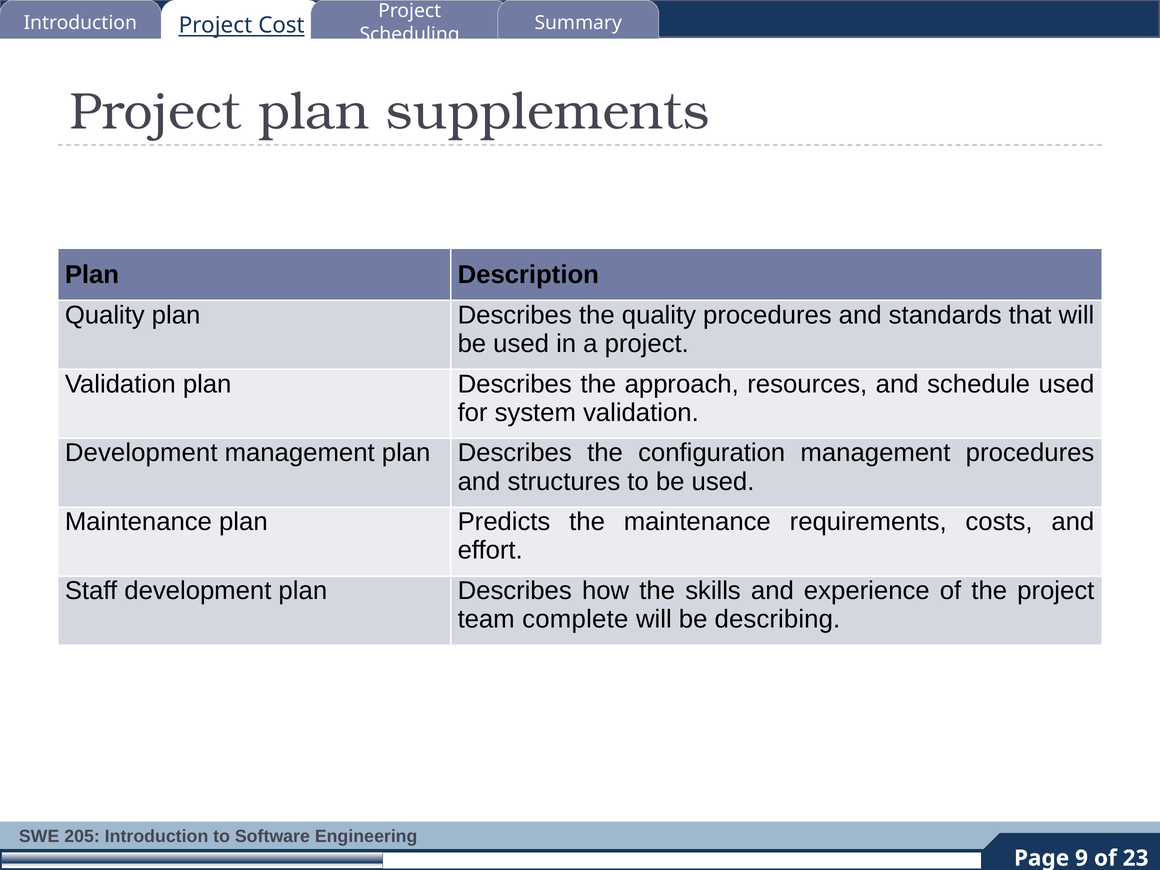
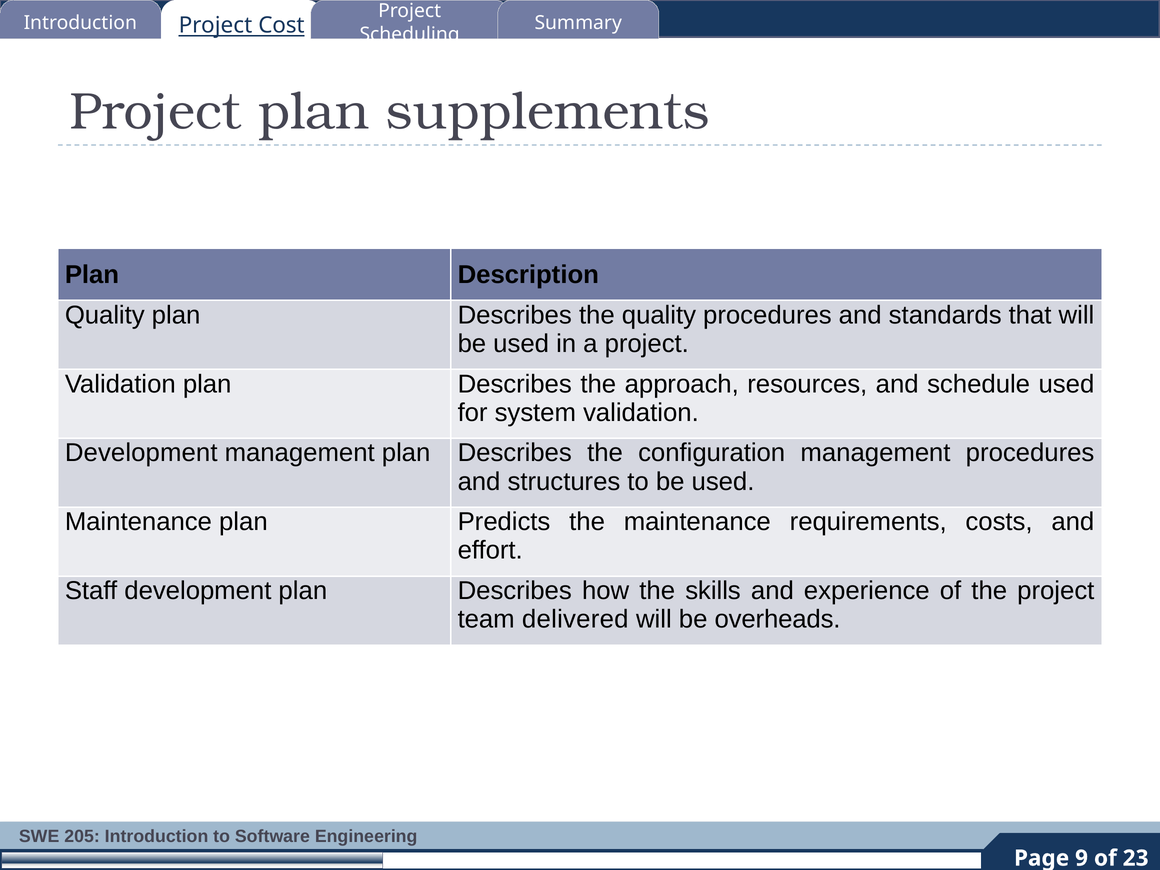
complete: complete -> delivered
describing: describing -> overheads
